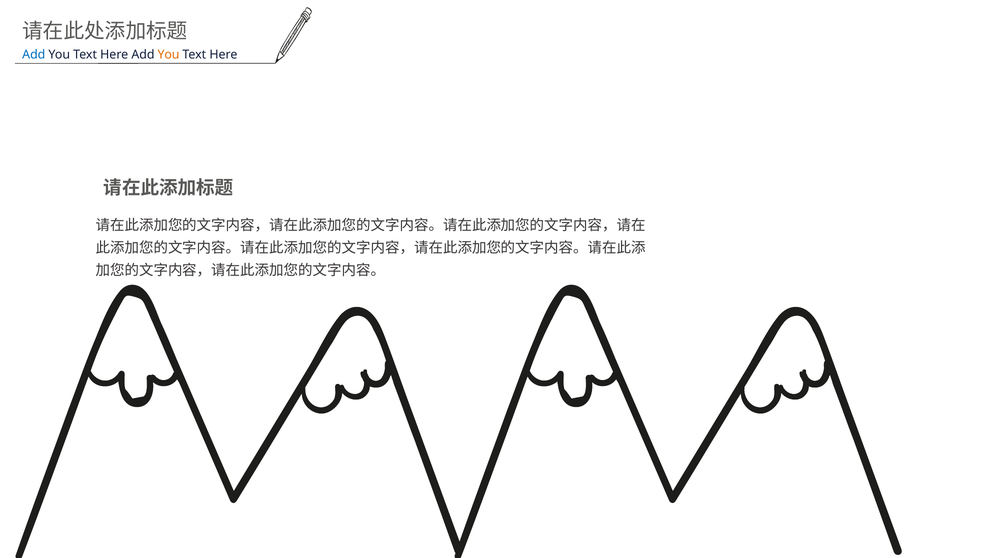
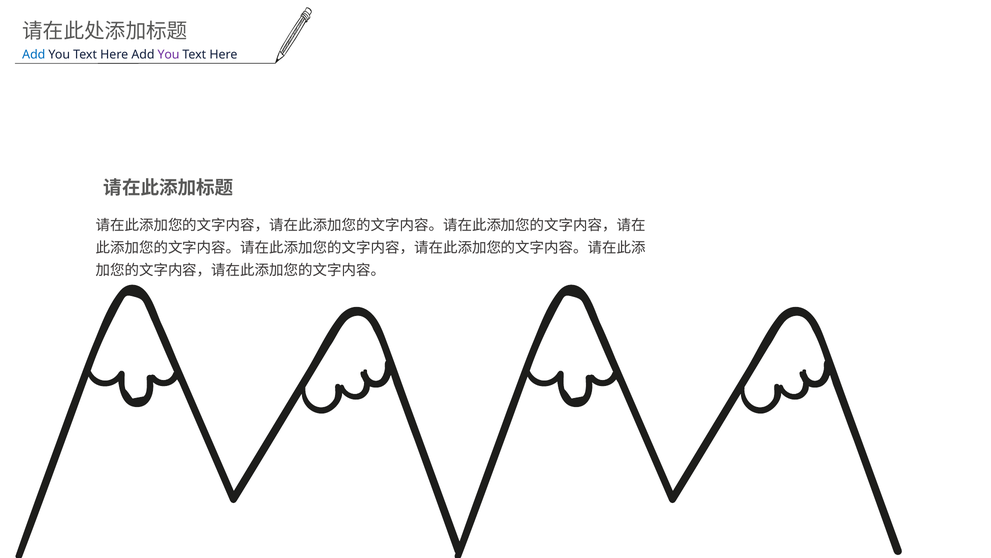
You at (169, 55) colour: orange -> purple
